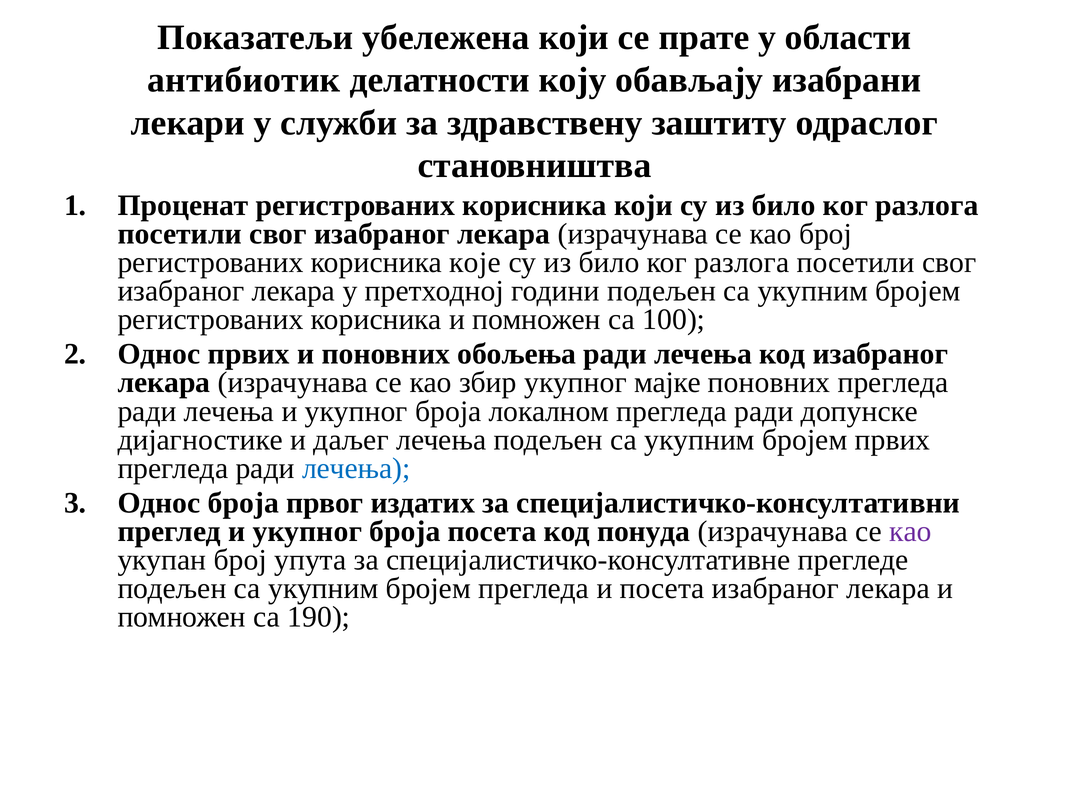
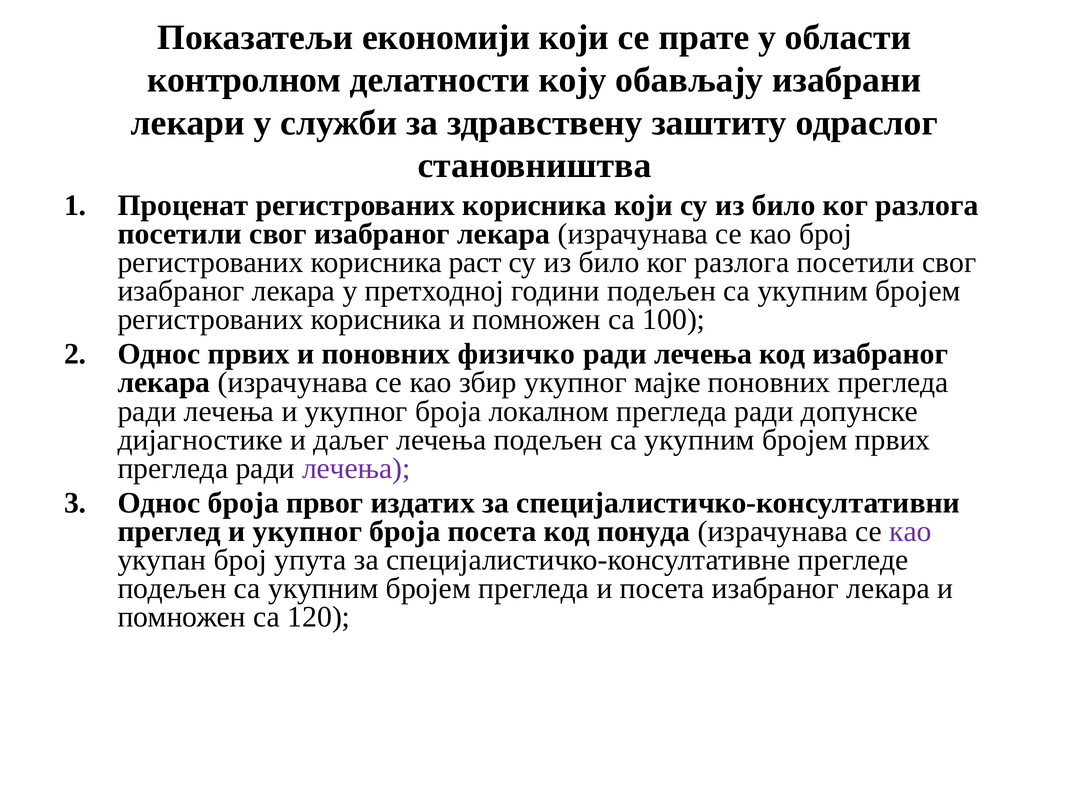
убележена: убележена -> економији
антибиотик: антибиотик -> контролном
које: које -> раст
обољења: обољења -> физичко
лечења at (356, 468) colour: blue -> purple
190: 190 -> 120
